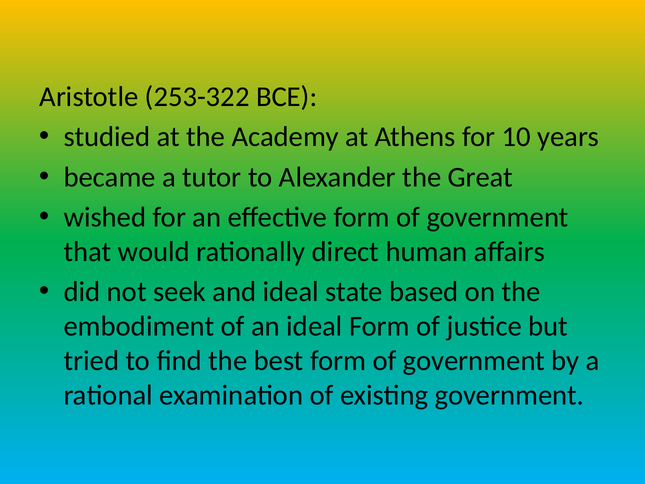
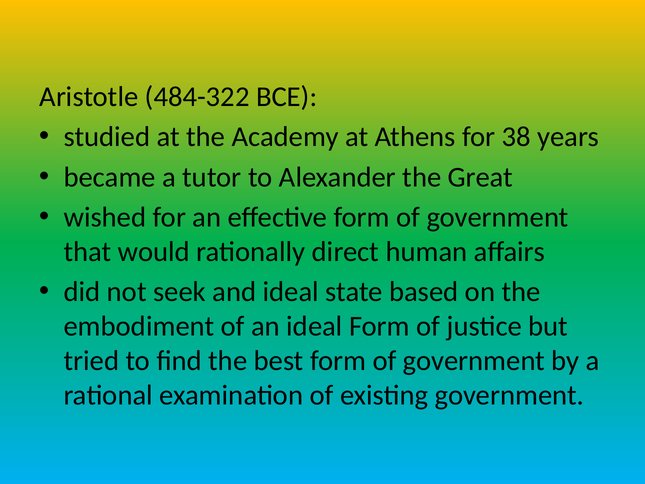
253-322: 253-322 -> 484-322
10: 10 -> 38
